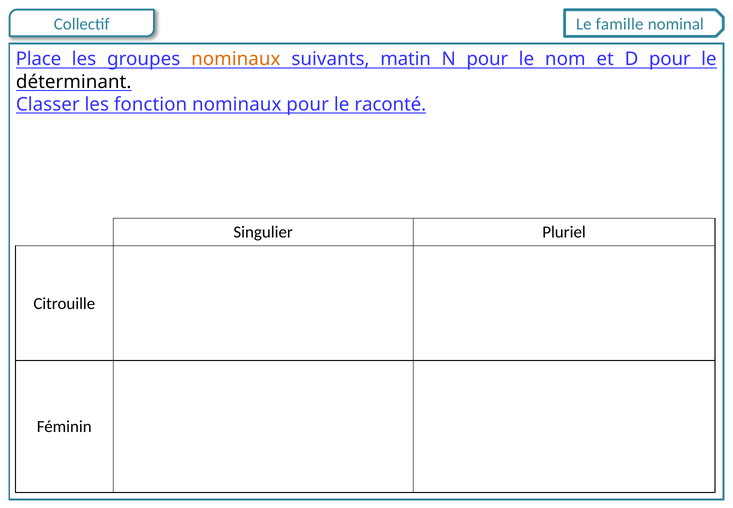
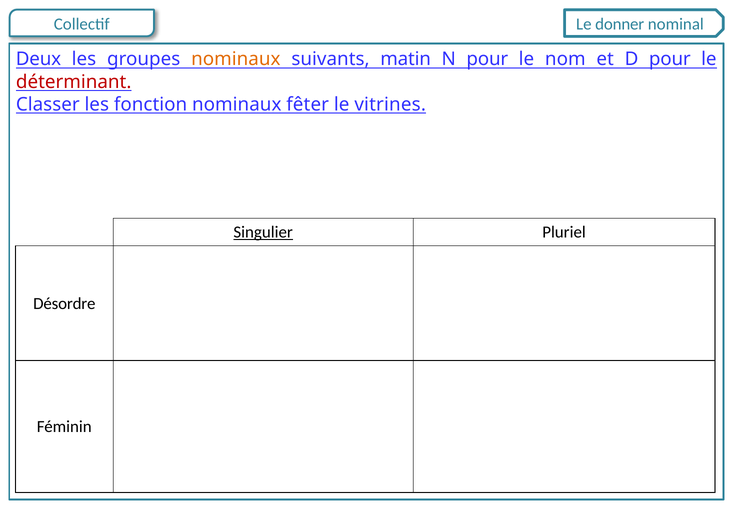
famille: famille -> donner
Place: Place -> Deux
déterminant colour: black -> red
nominaux pour: pour -> fêter
raconté: raconté -> vitrines
Singulier underline: none -> present
Citrouille: Citrouille -> Désordre
